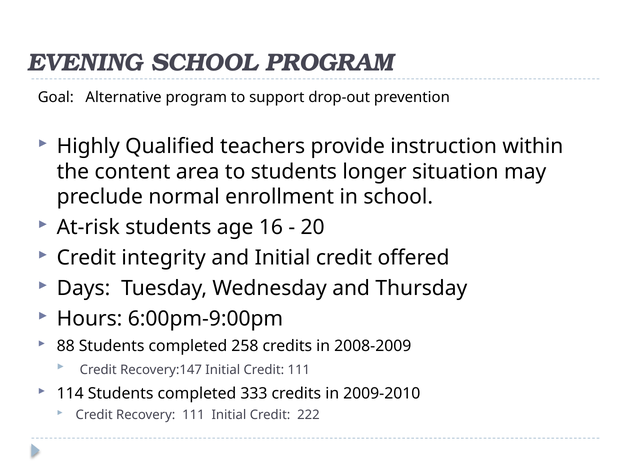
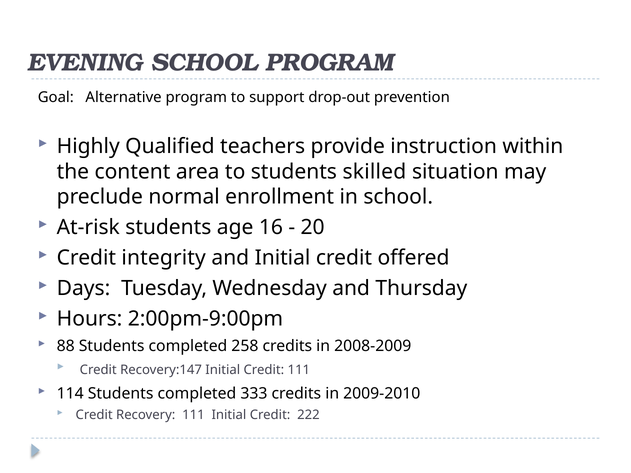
longer: longer -> skilled
6:00pm-9:00pm: 6:00pm-9:00pm -> 2:00pm-9:00pm
